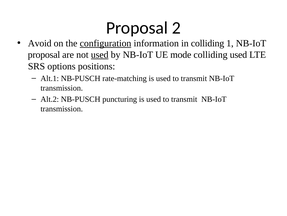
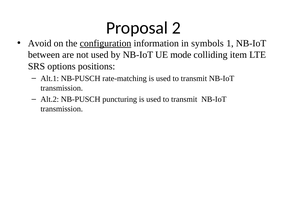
in colliding: colliding -> symbols
proposal at (44, 55): proposal -> between
used at (100, 55) underline: present -> none
colliding used: used -> item
